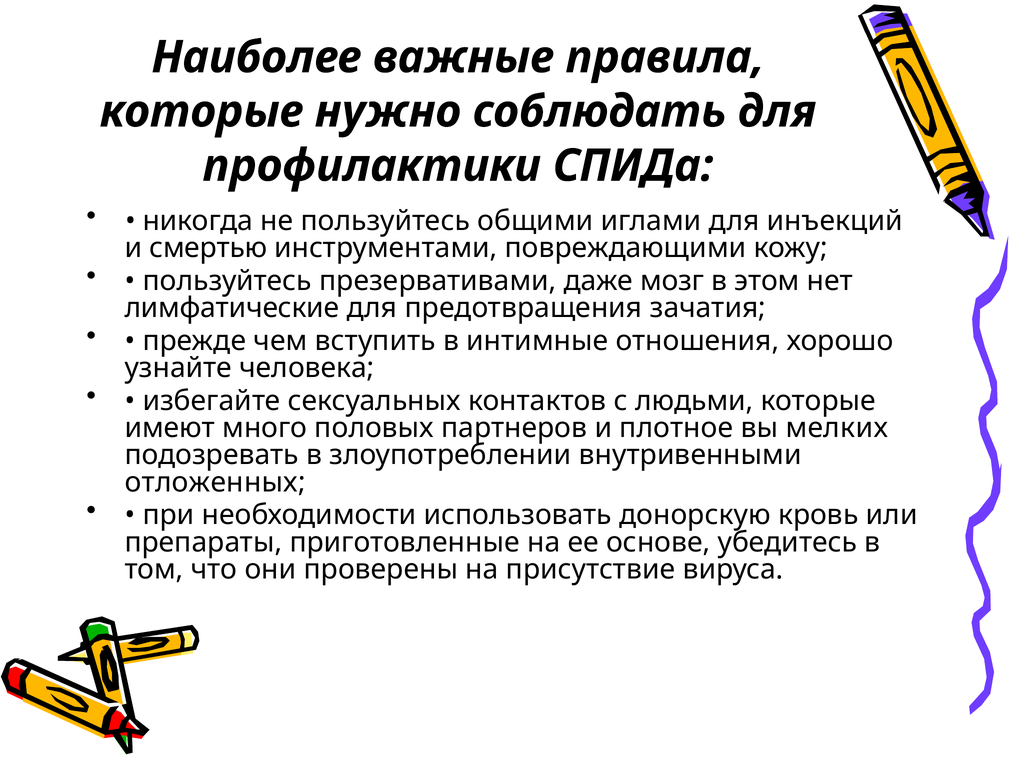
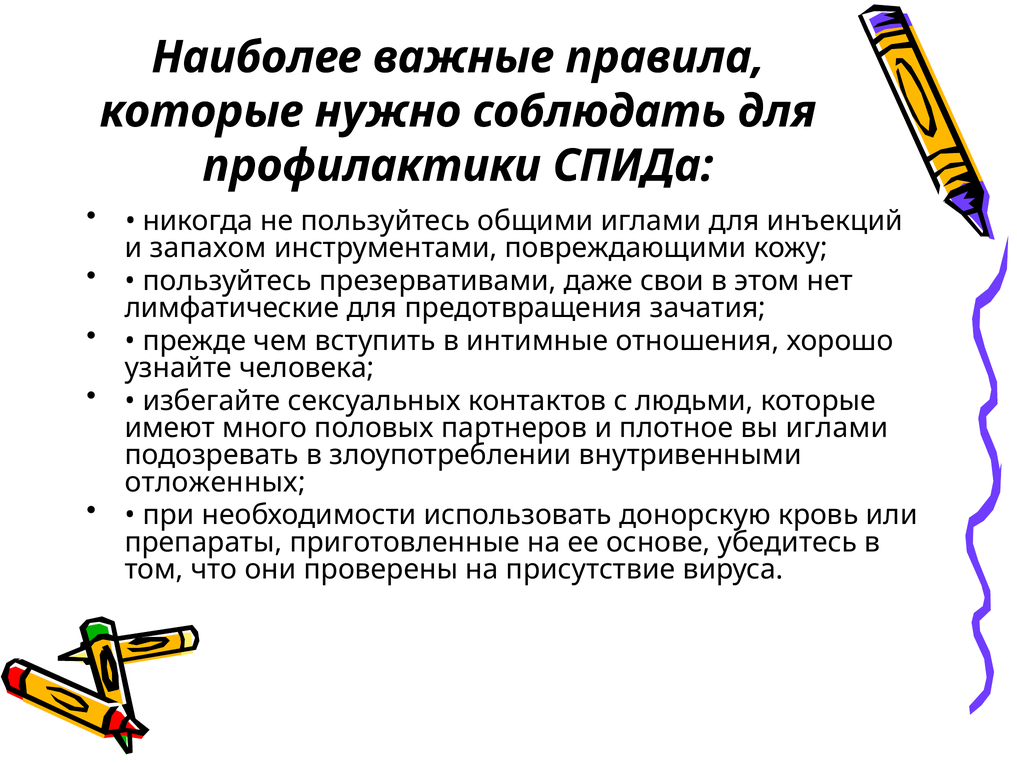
смертью: смертью -> запахом
мозг: мозг -> свои
вы мелких: мелких -> иглами
